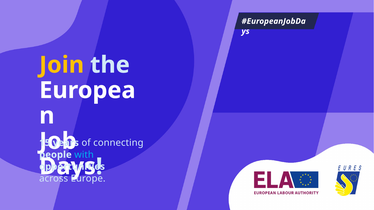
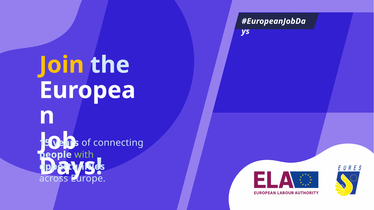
with colour: light blue -> light green
